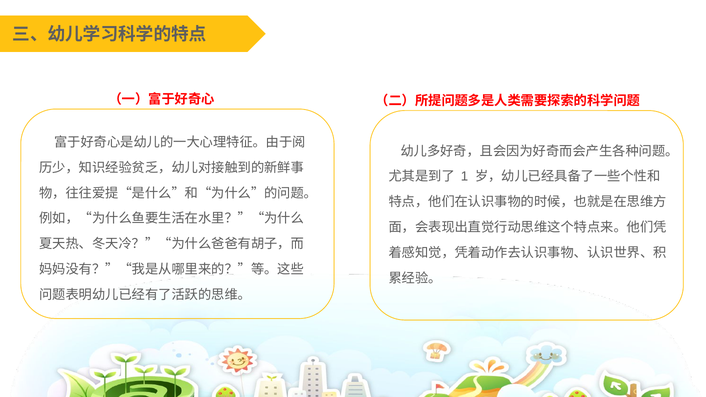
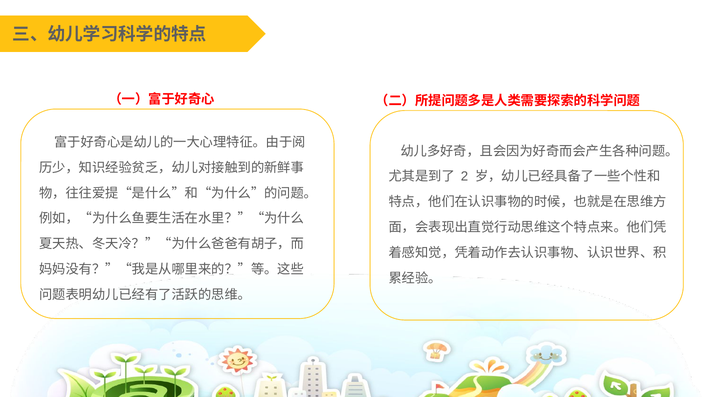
1: 1 -> 2
